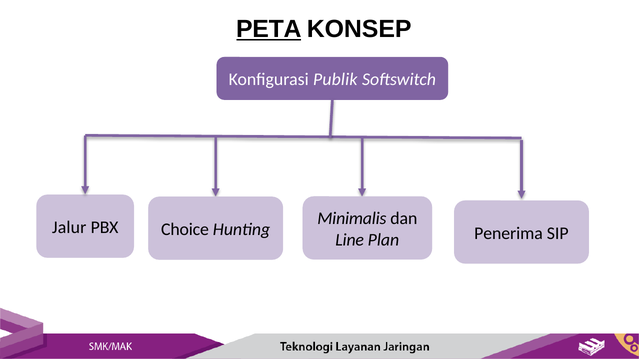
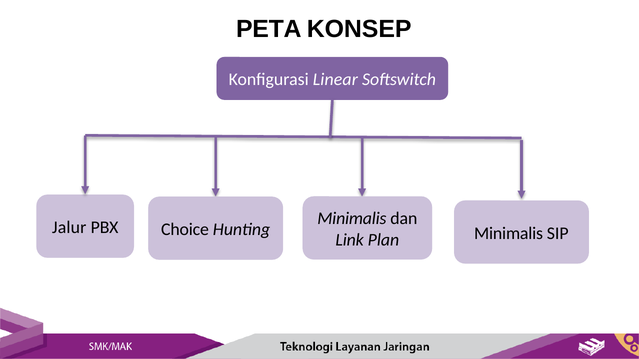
PETA underline: present -> none
Publik: Publik -> Linear
Line: Line -> Link
Plan Penerima: Penerima -> Minimalis
